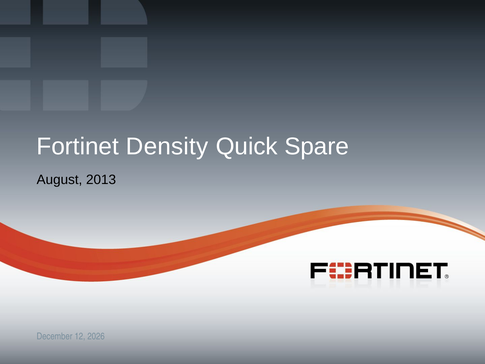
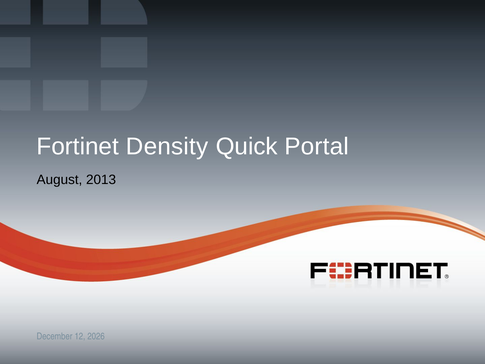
Spare: Spare -> Portal
